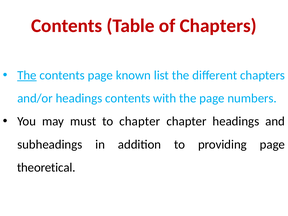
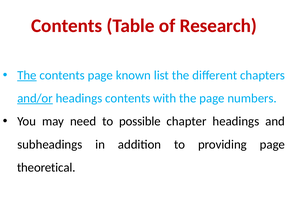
of Chapters: Chapters -> Research
and/or underline: none -> present
must: must -> need
to chapter: chapter -> possible
